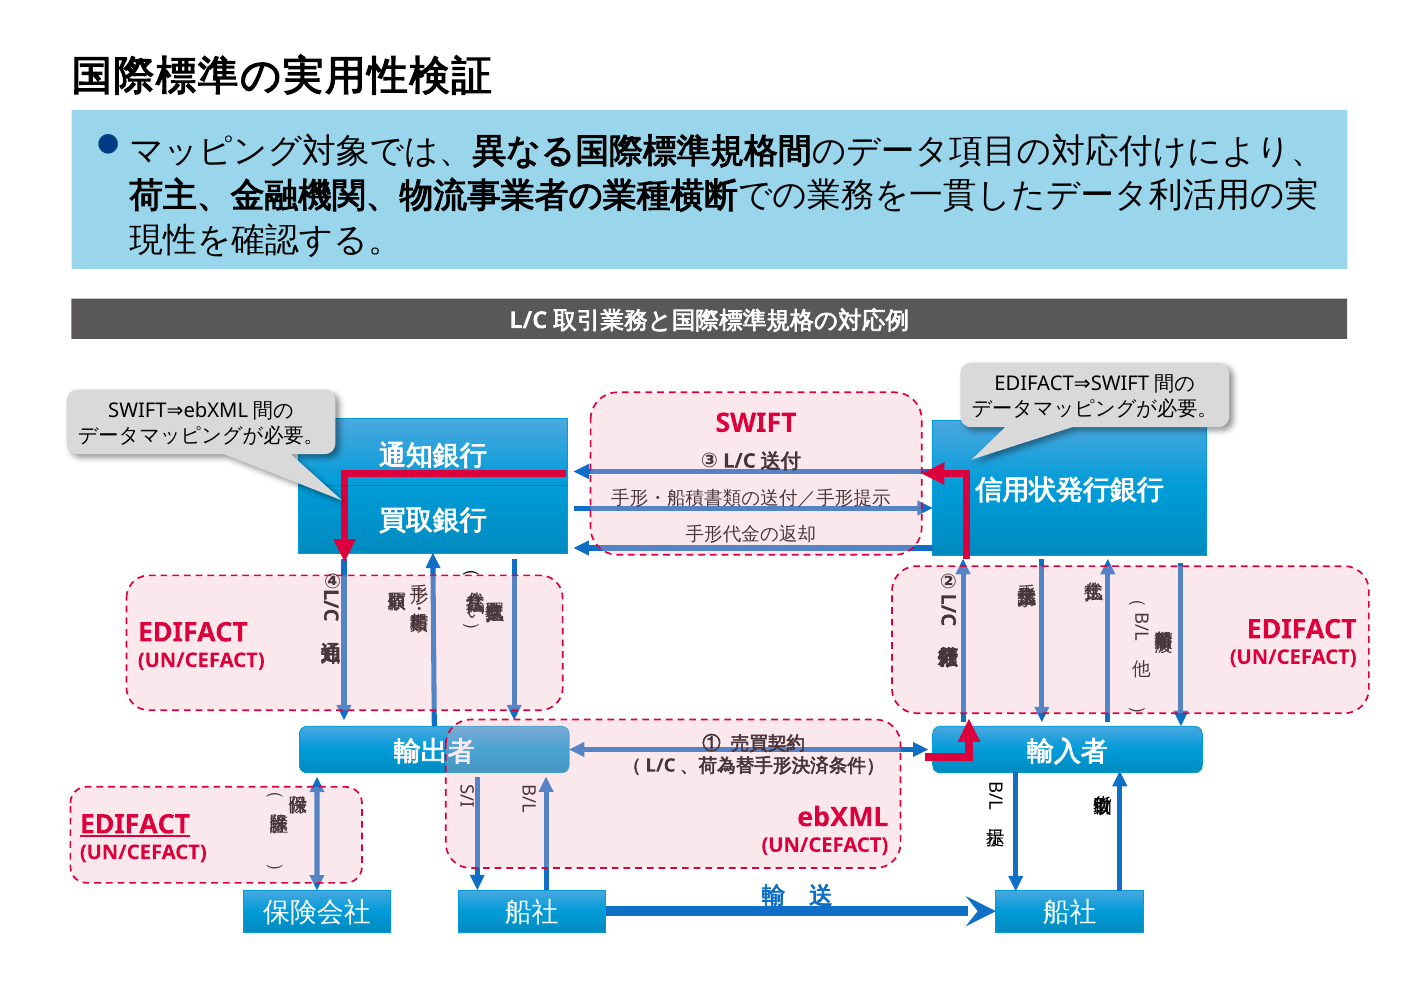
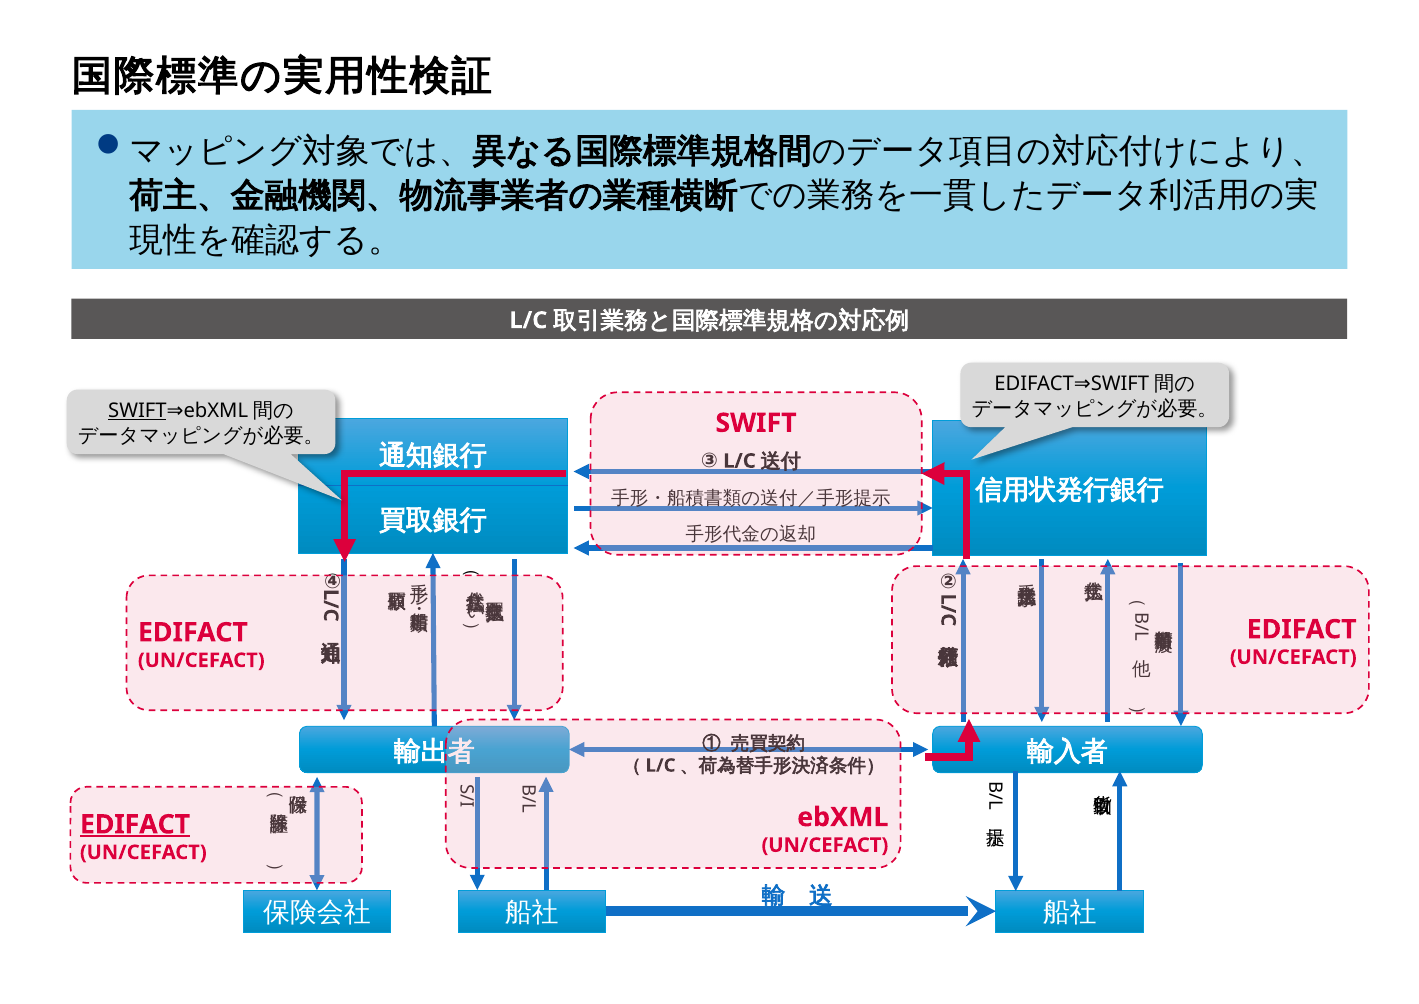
SWIFT at (137, 411) underline: none -> present
